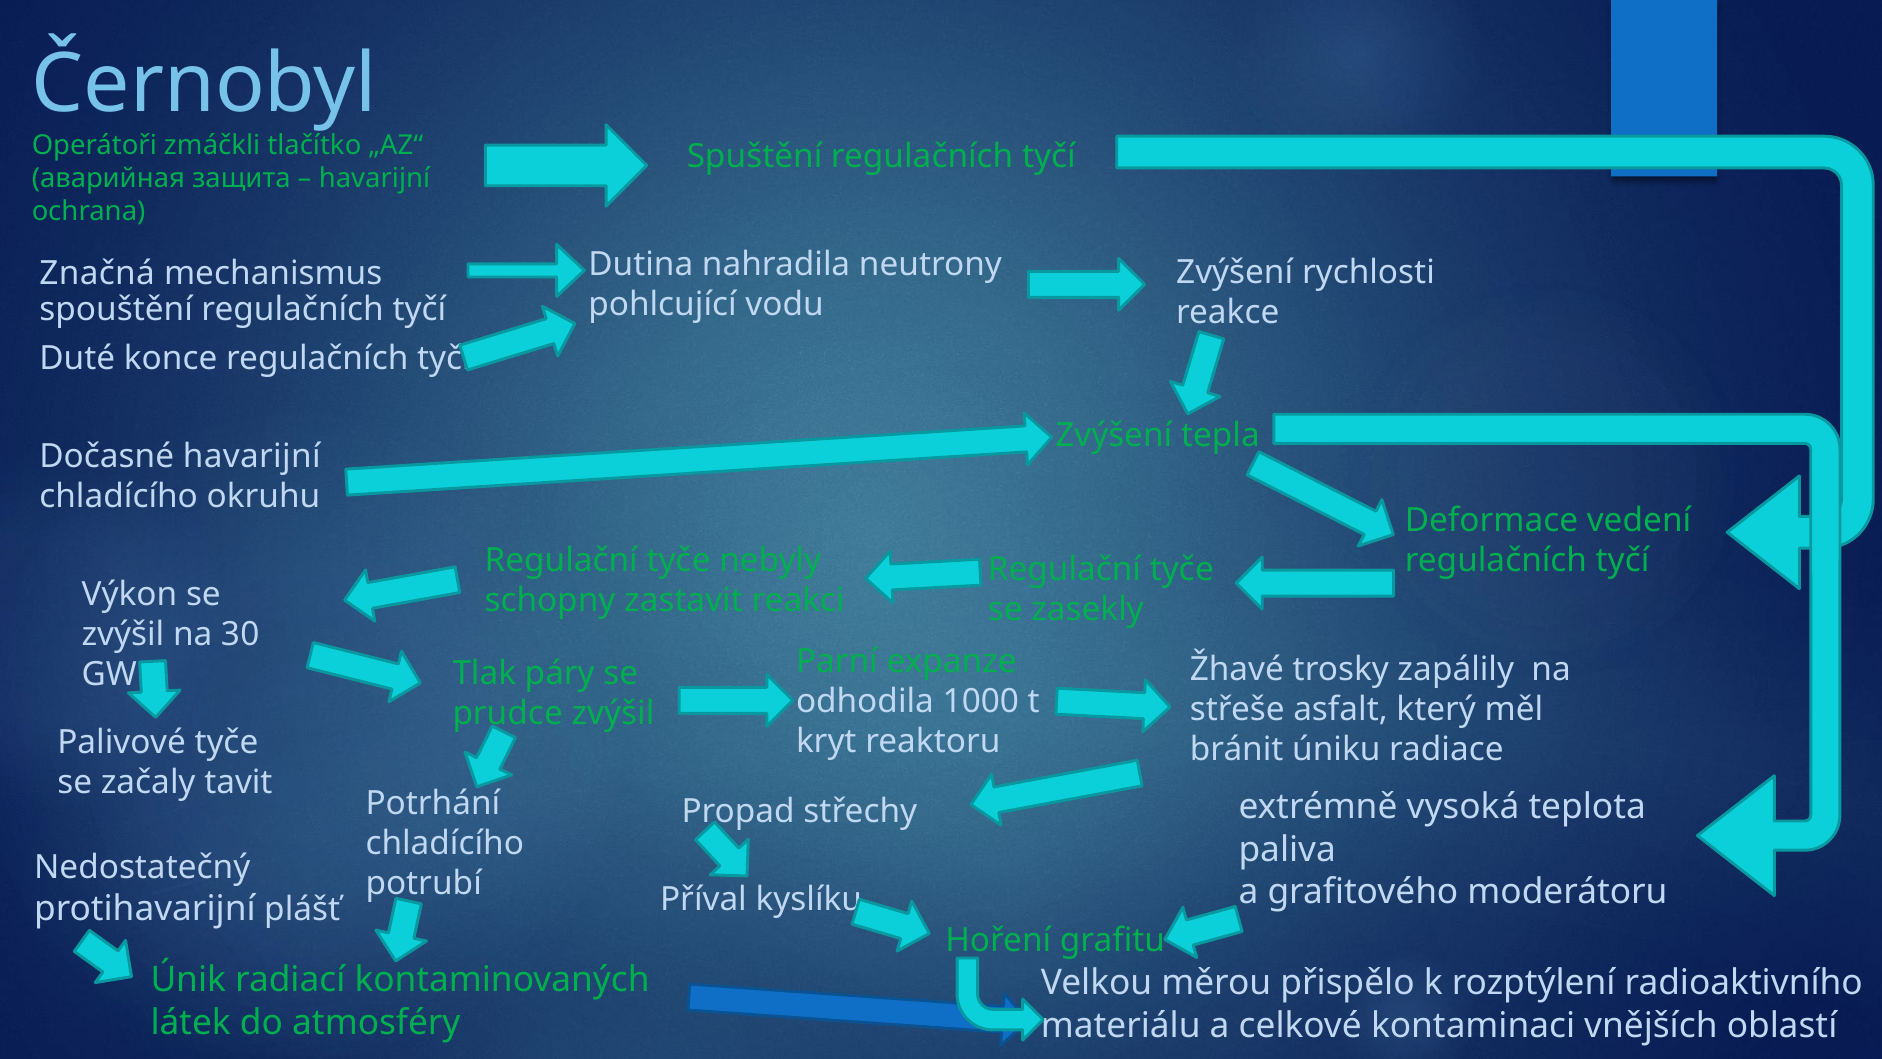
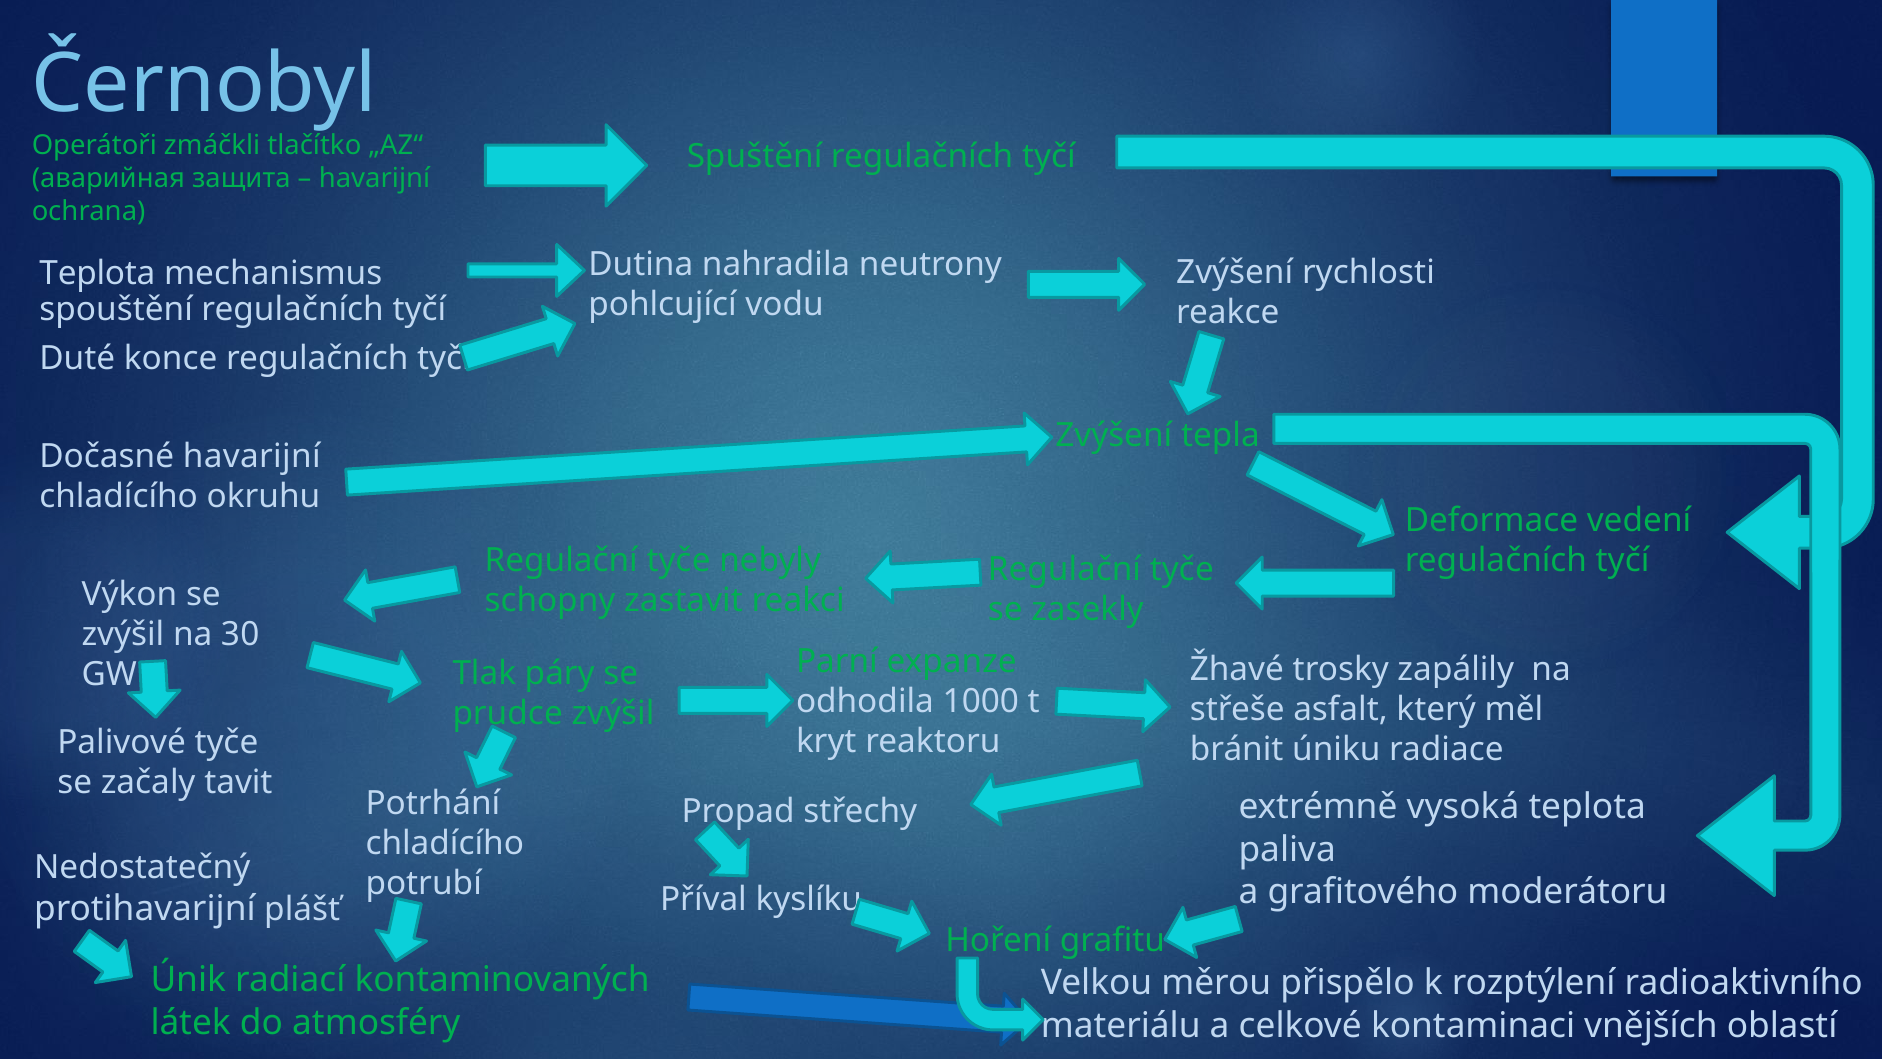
Značná at (97, 273): Značná -> Teplota
